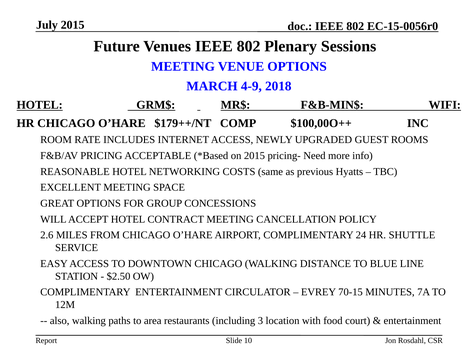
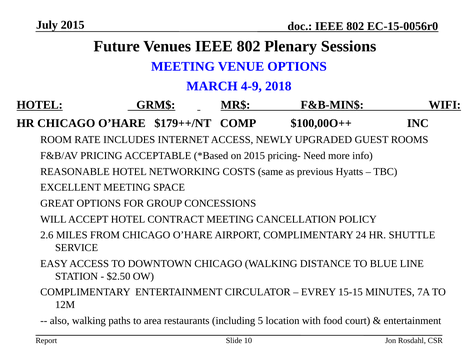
70-15: 70-15 -> 15-15
3: 3 -> 5
